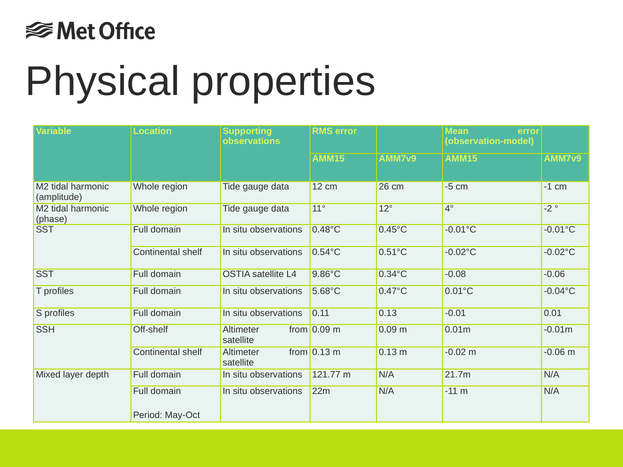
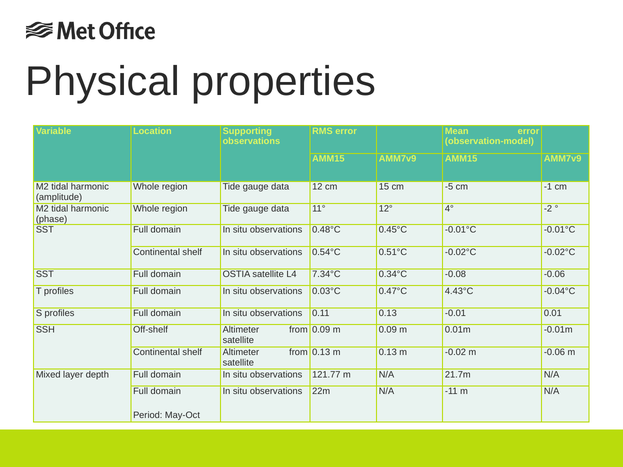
26: 26 -> 15
9.86°C: 9.86°C -> 7.34°C
5.68°C: 5.68°C -> 0.03°C
0.01°C: 0.01°C -> 4.43°C
